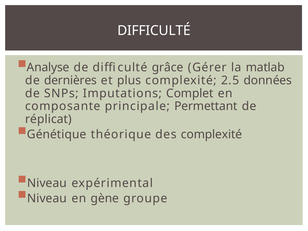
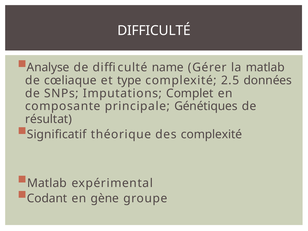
grâce: grâce -> name
dernières: dernières -> cœliaque
plus: plus -> type
Permettant: Permettant -> Génétiques
réplicat: réplicat -> résultat
Génétique: Génétique -> Significatif
Niveau at (47, 183): Niveau -> Matlab
Niveau at (47, 198): Niveau -> Codant
